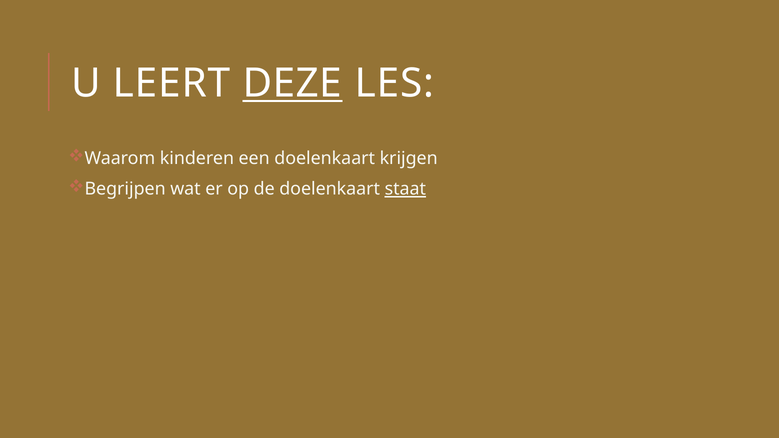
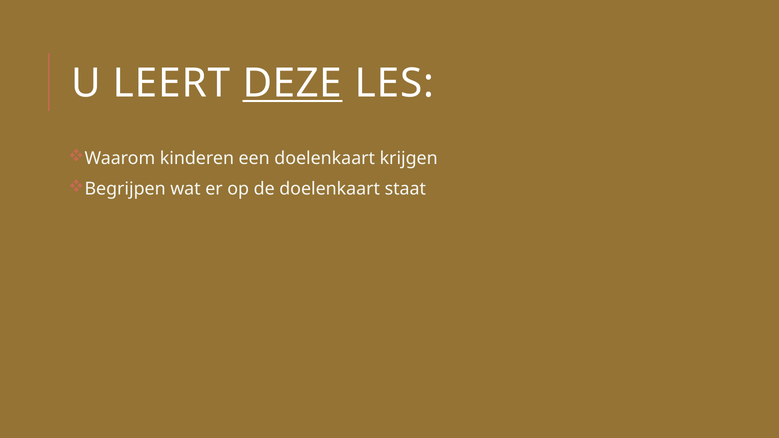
staat underline: present -> none
